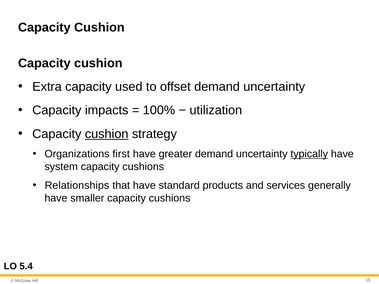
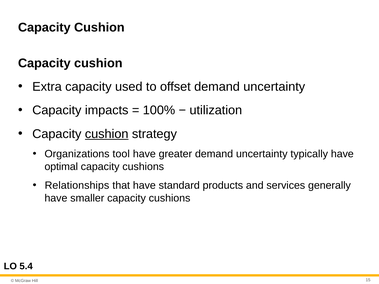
first: first -> tool
typically underline: present -> none
system: system -> optimal
